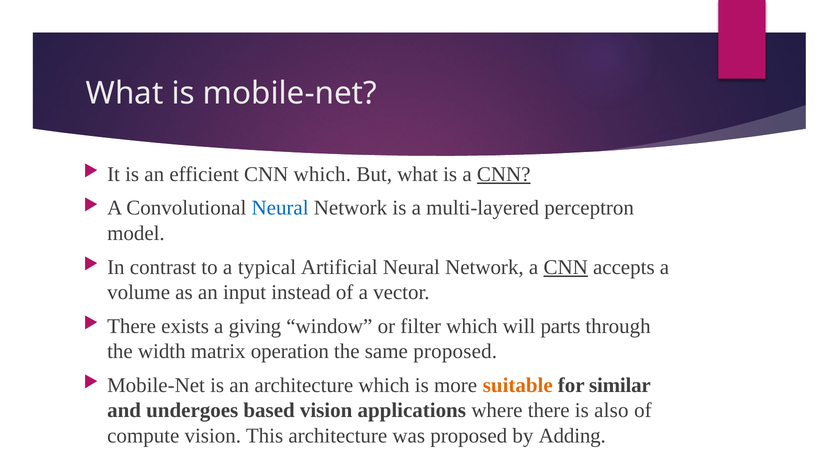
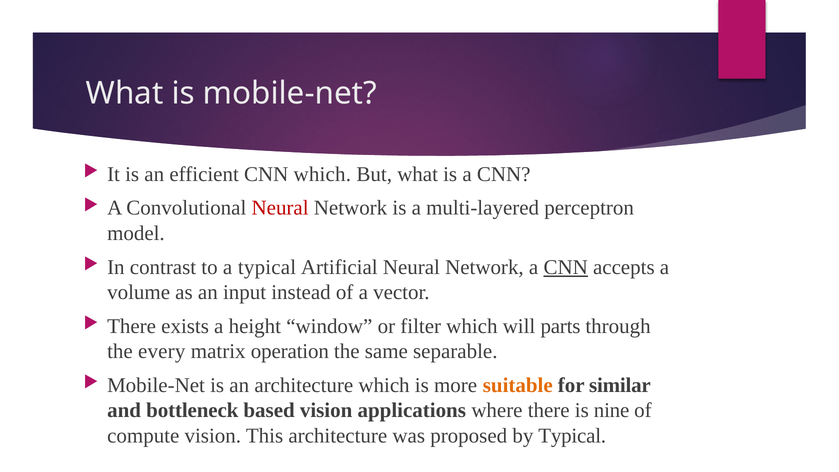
CNN at (504, 174) underline: present -> none
Neural at (280, 208) colour: blue -> red
giving: giving -> height
width: width -> every
same proposed: proposed -> separable
undergoes: undergoes -> bottleneck
also: also -> nine
by Adding: Adding -> Typical
